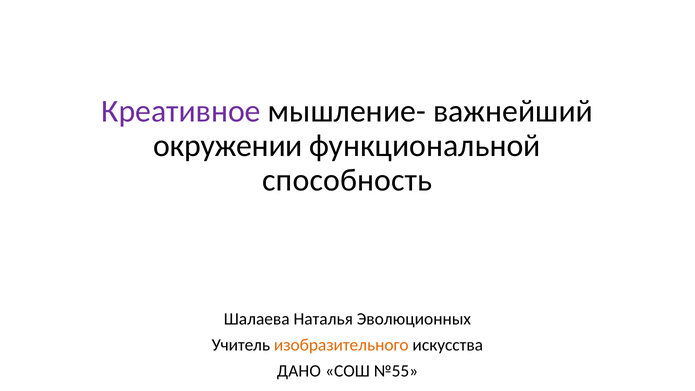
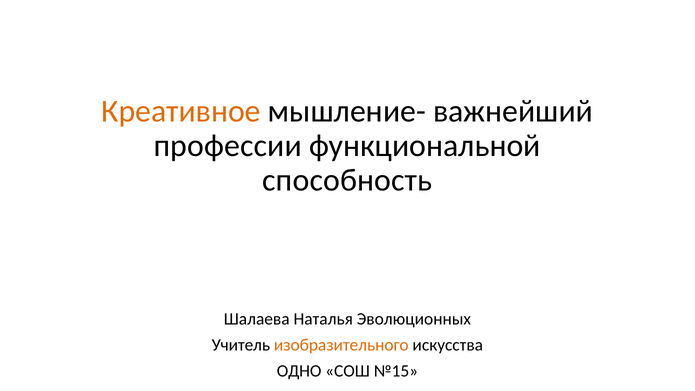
Креативное colour: purple -> orange
окружении: окружении -> профессии
ДАНО: ДАНО -> ОДНО
№55: №55 -> №15
